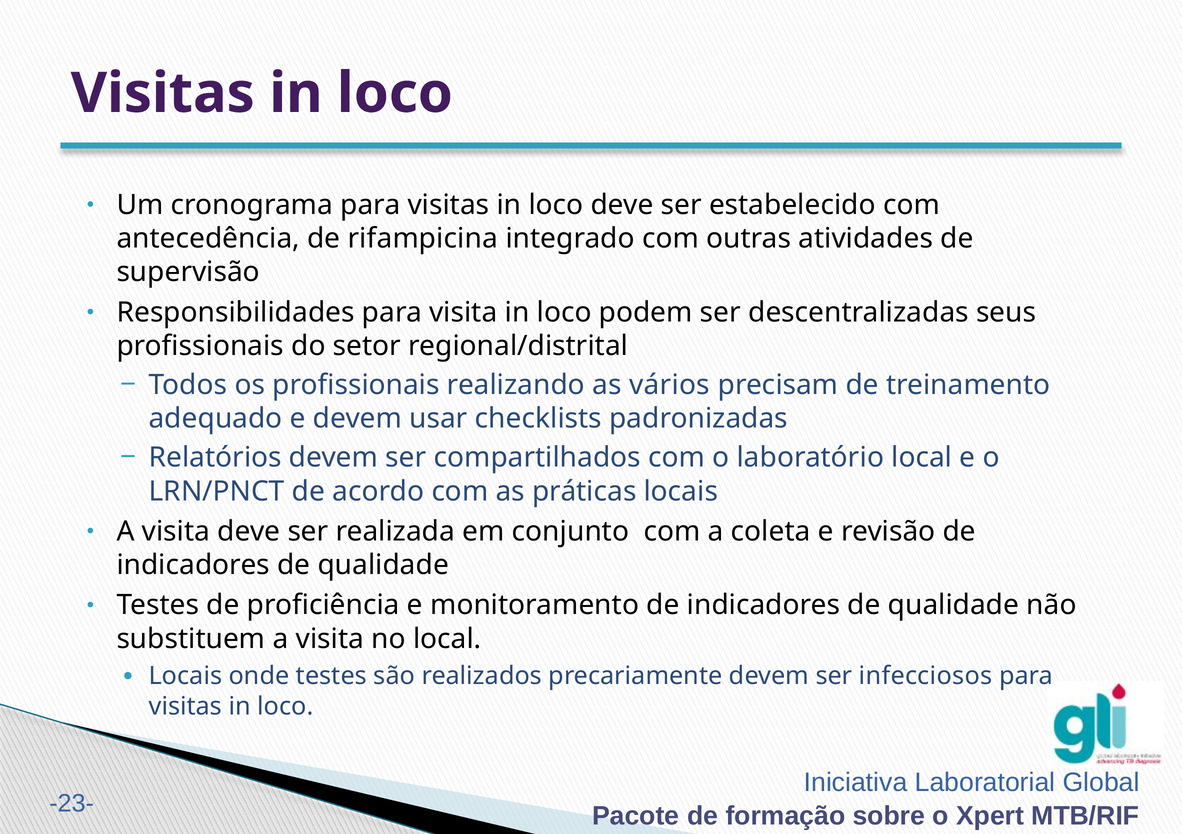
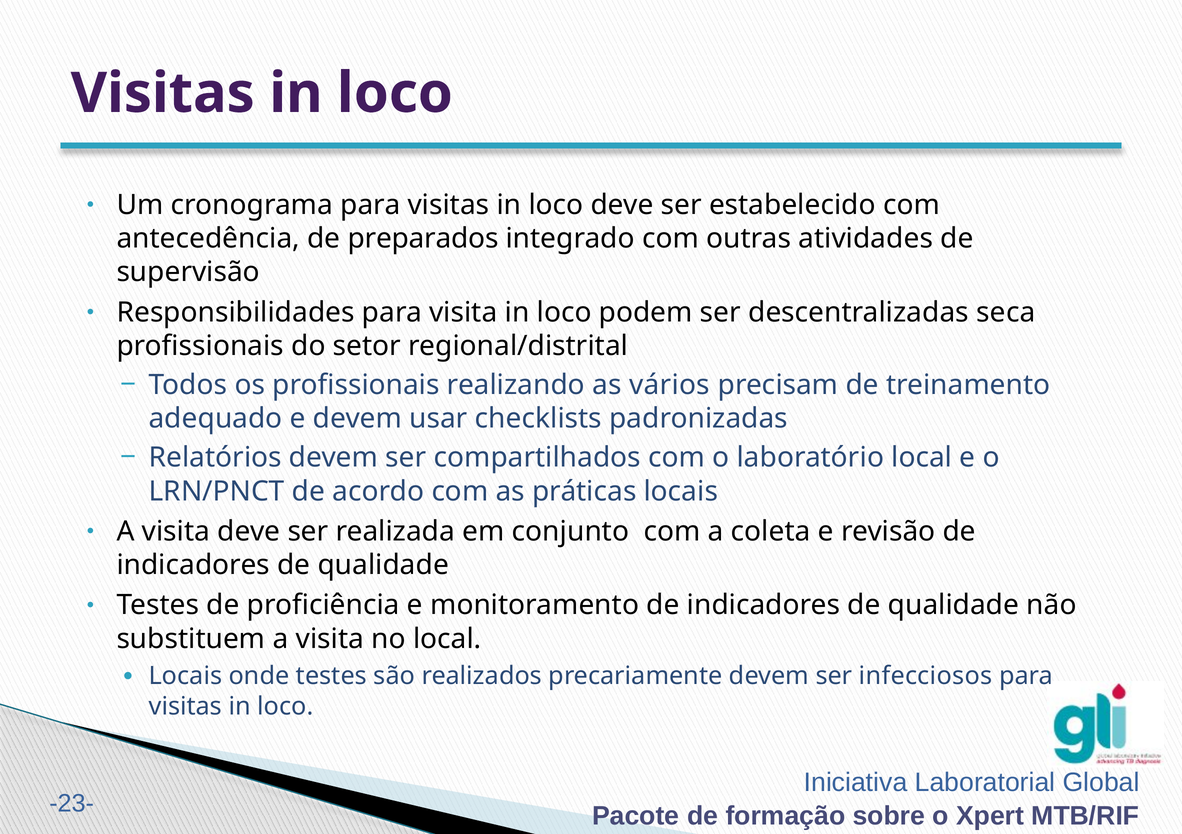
rifampicina: rifampicina -> preparados
seus: seus -> seca
